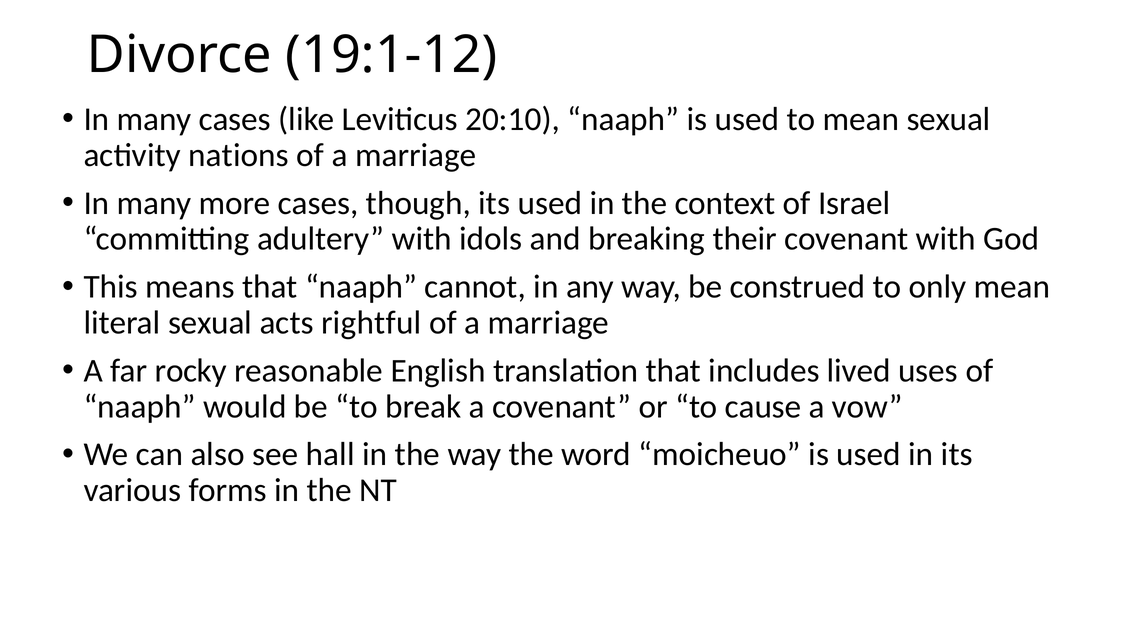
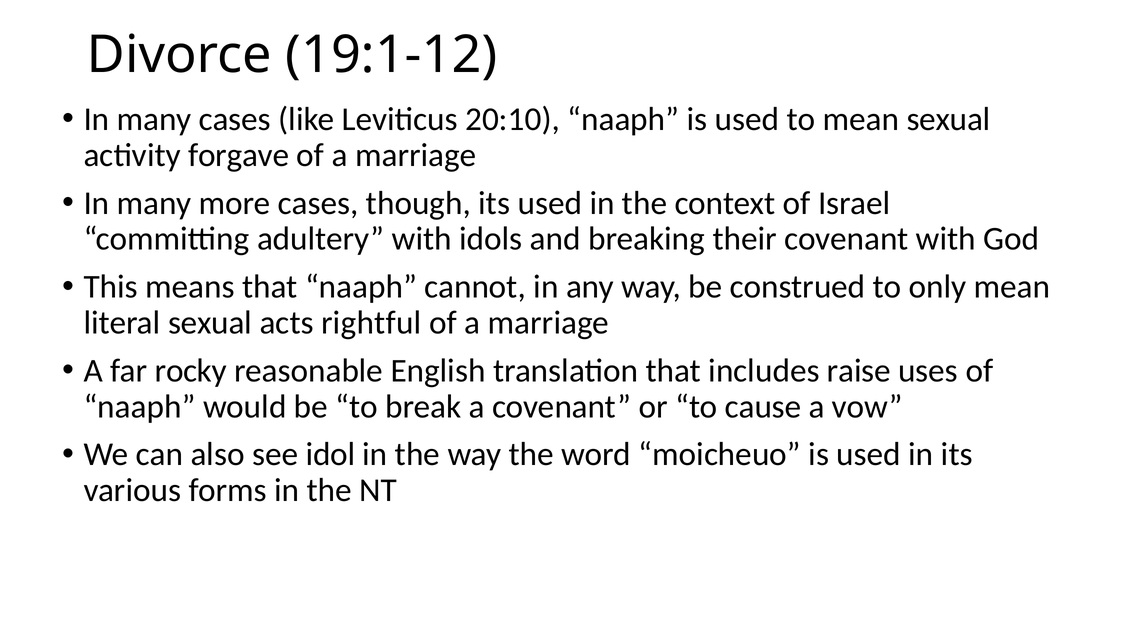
nations: nations -> forgave
lived: lived -> raise
hall: hall -> idol
